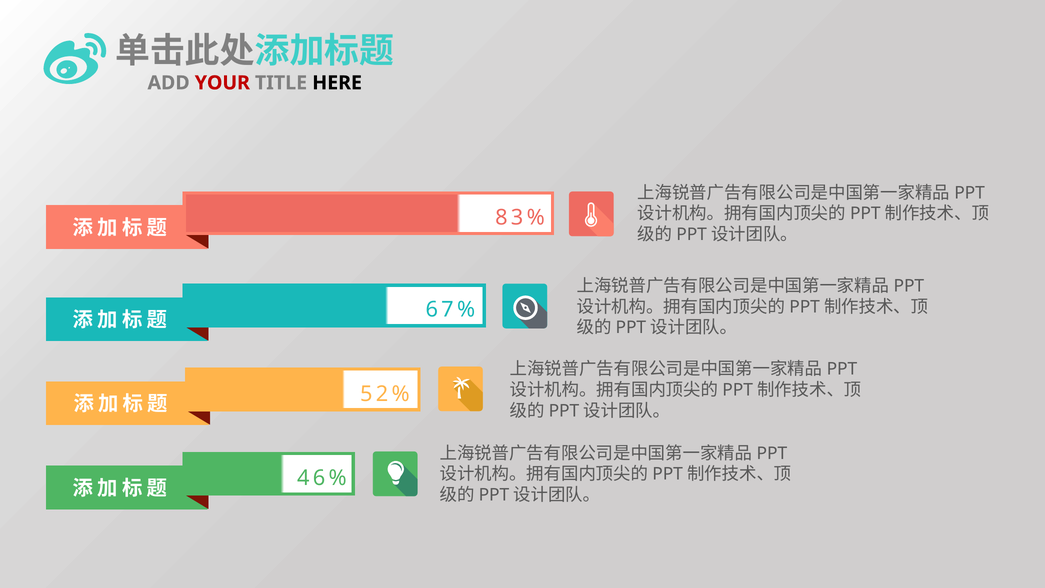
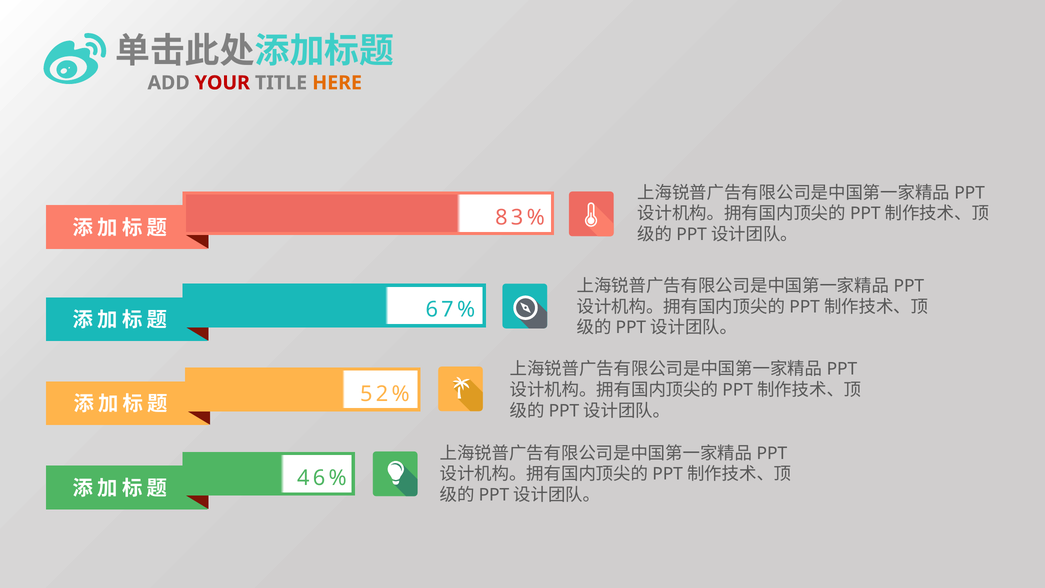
HERE colour: black -> orange
